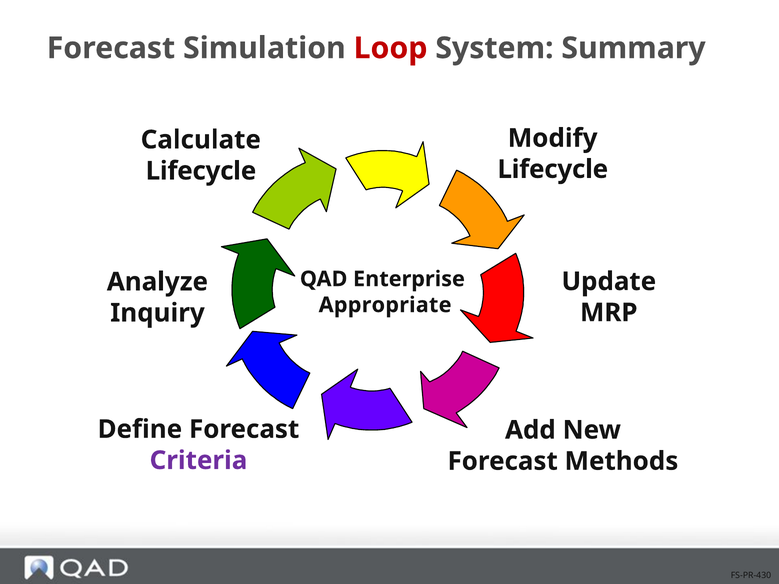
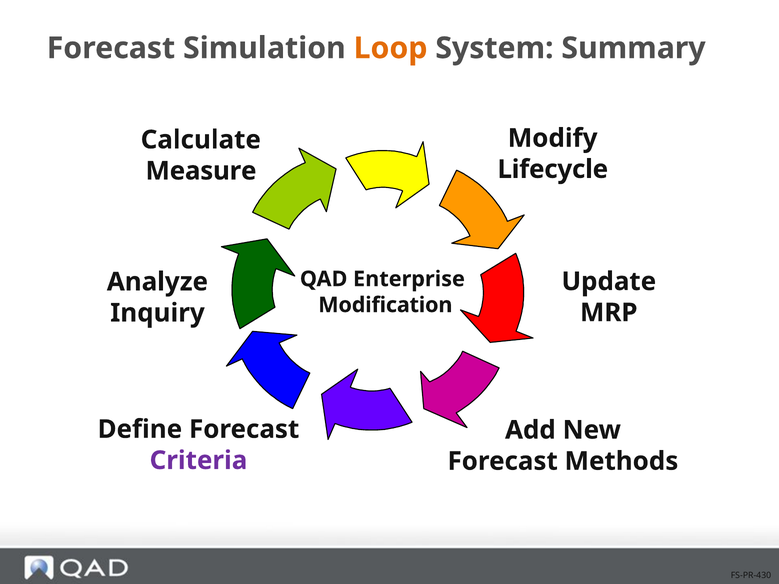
Loop colour: red -> orange
Lifecycle at (201, 171): Lifecycle -> Measure
Appropriate: Appropriate -> Modification
